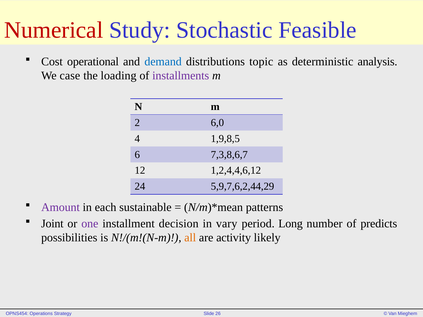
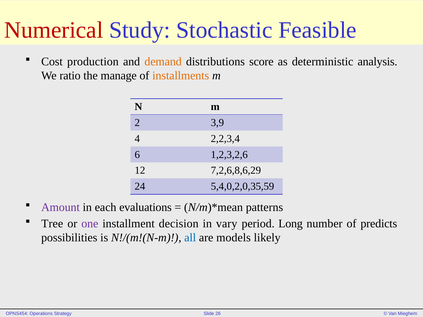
operational: operational -> production
demand colour: blue -> orange
topic: topic -> score
case: case -> ratio
loading: loading -> manage
installments colour: purple -> orange
6,0: 6,0 -> 3,9
1,9,8,5: 1,9,8,5 -> 2,2,3,4
7,3,8,6,7: 7,3,8,6,7 -> 1,2,3,2,6
1,2,4,4,6,12: 1,2,4,4,6,12 -> 7,2,6,8,6,29
5,9,7,6,2,44,29: 5,9,7,6,2,44,29 -> 5,4,0,2,0,35,59
sustainable: sustainable -> evaluations
Joint: Joint -> Tree
all colour: orange -> blue
activity: activity -> models
